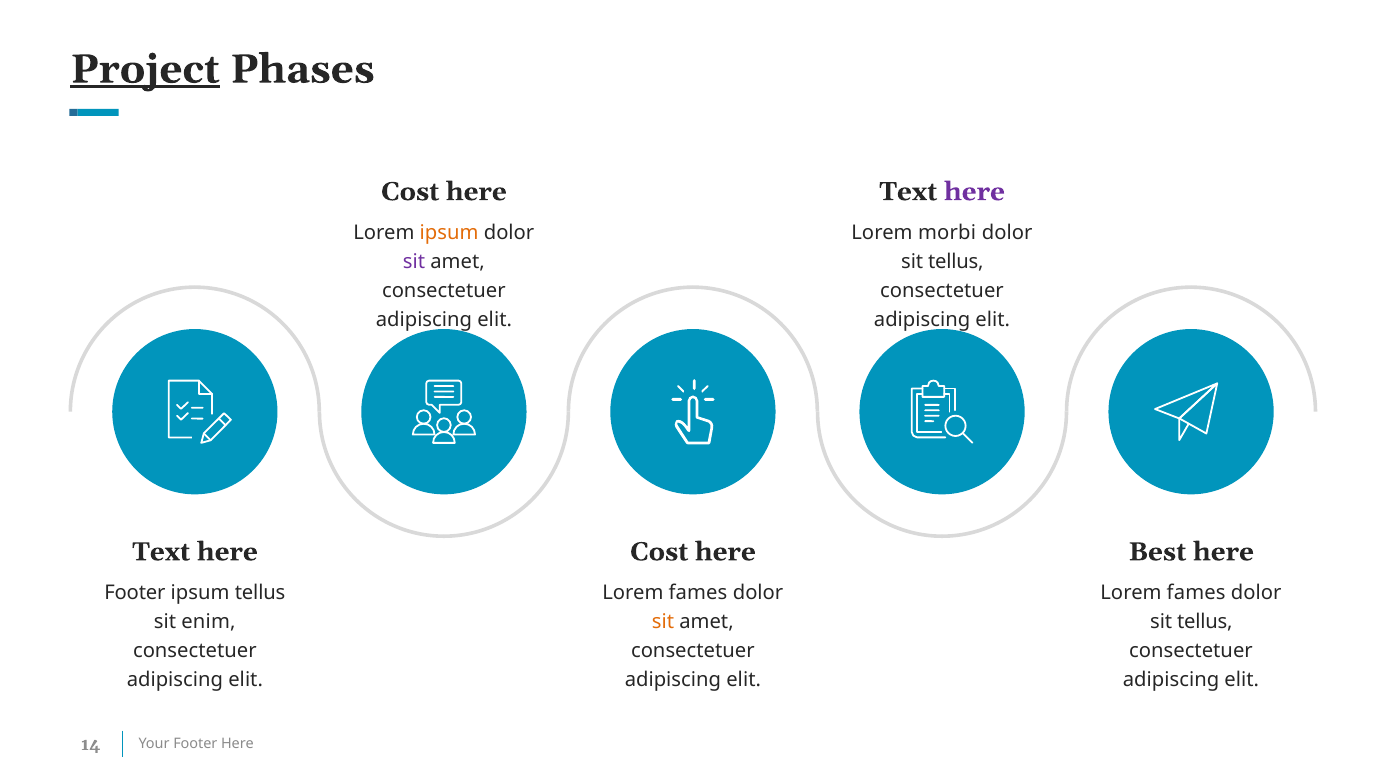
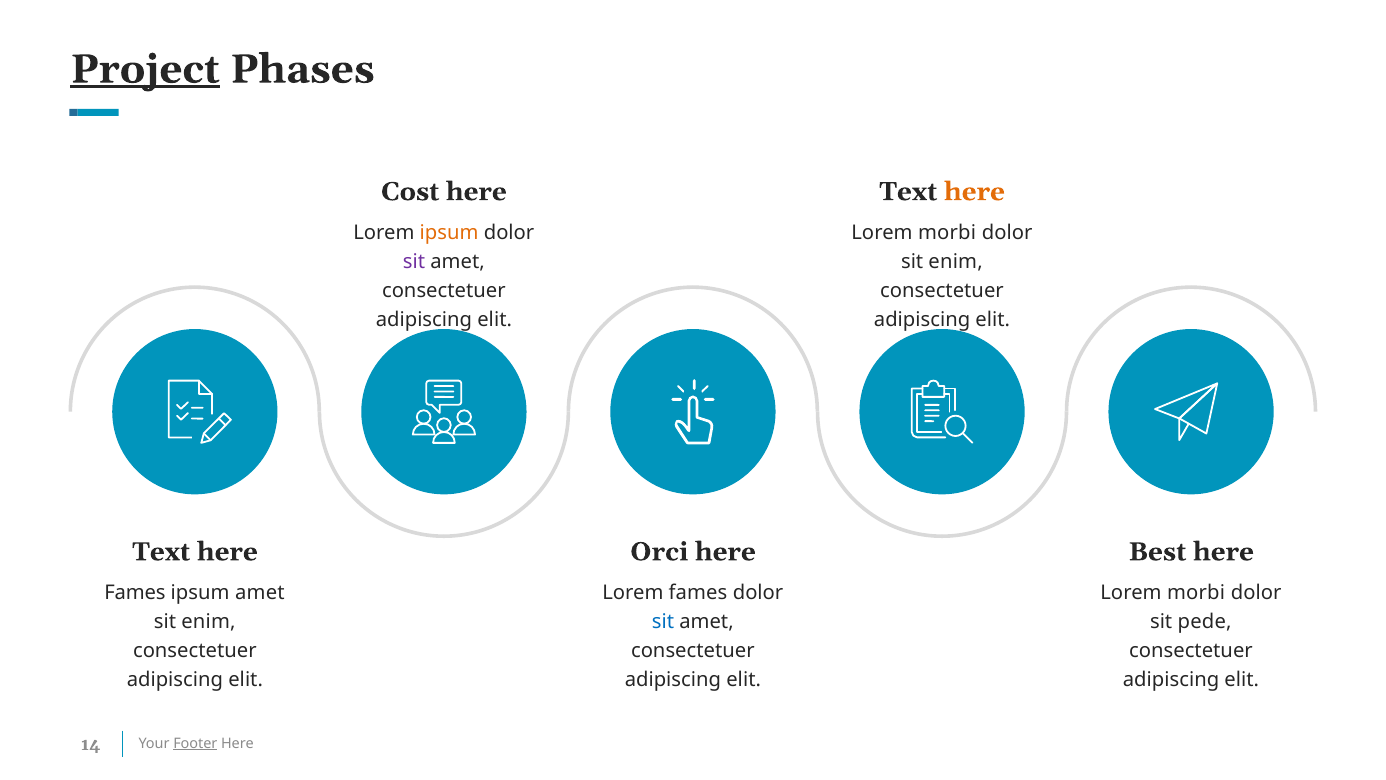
here at (974, 192) colour: purple -> orange
tellus at (956, 261): tellus -> enim
Cost at (659, 551): Cost -> Orci
Footer at (135, 592): Footer -> Fames
ipsum tellus: tellus -> amet
fames at (1196, 592): fames -> morbi
sit at (663, 621) colour: orange -> blue
tellus at (1205, 621): tellus -> pede
Footer at (195, 743) underline: none -> present
